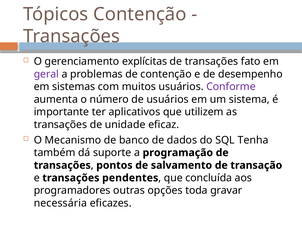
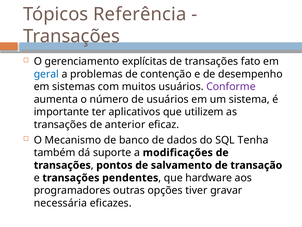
Tópicos Contenção: Contenção -> Referência
geral colour: purple -> blue
unidade: unidade -> anterior
programação: programação -> modificações
concluída: concluída -> hardware
toda: toda -> tiver
